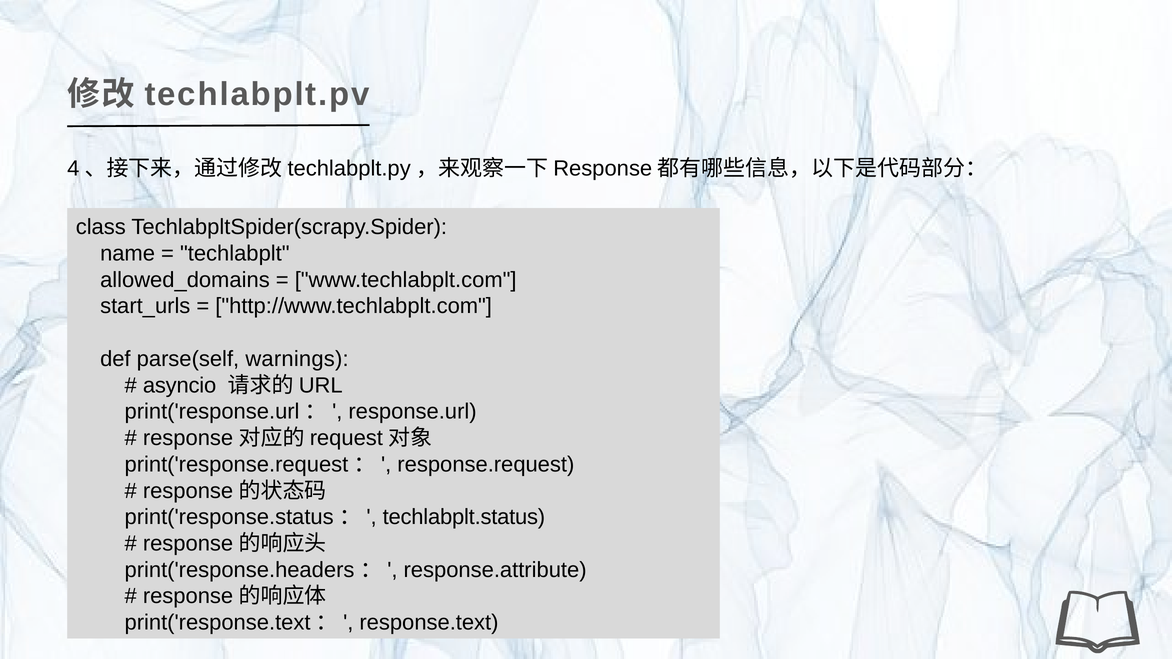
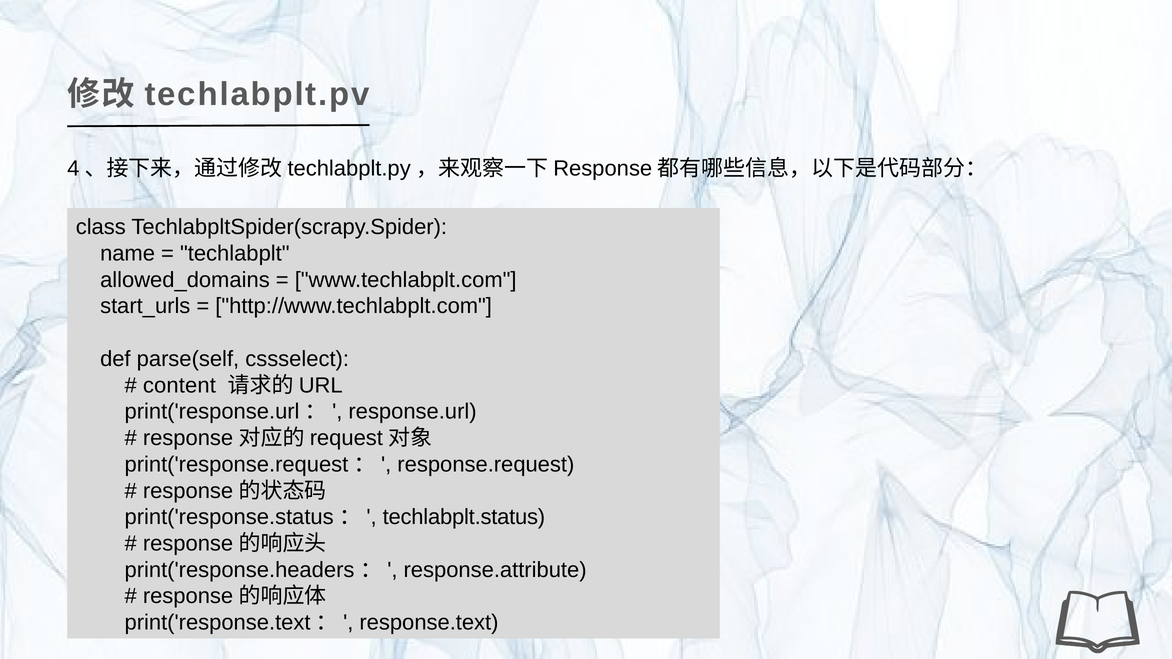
warnings: warnings -> cssselect
asyncio: asyncio -> content
